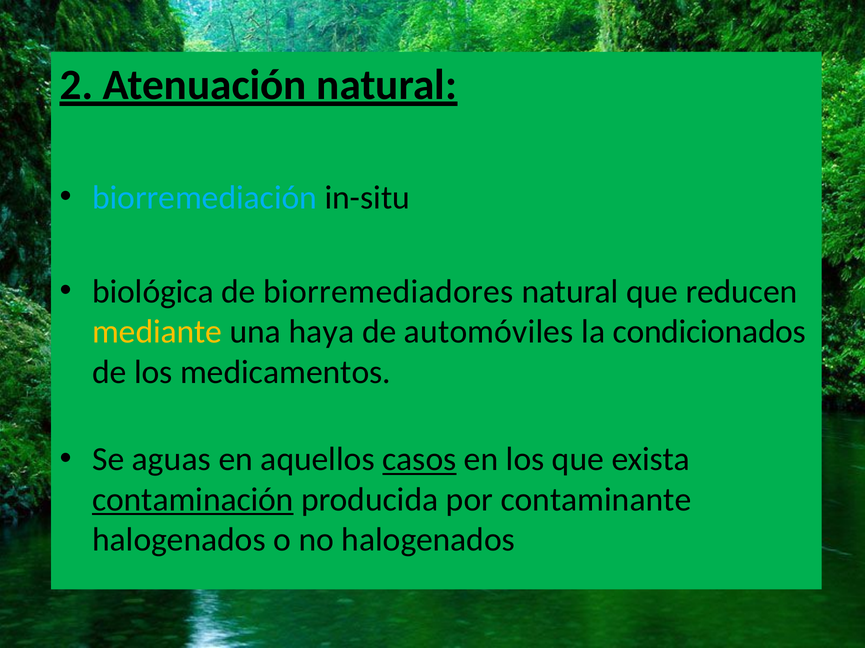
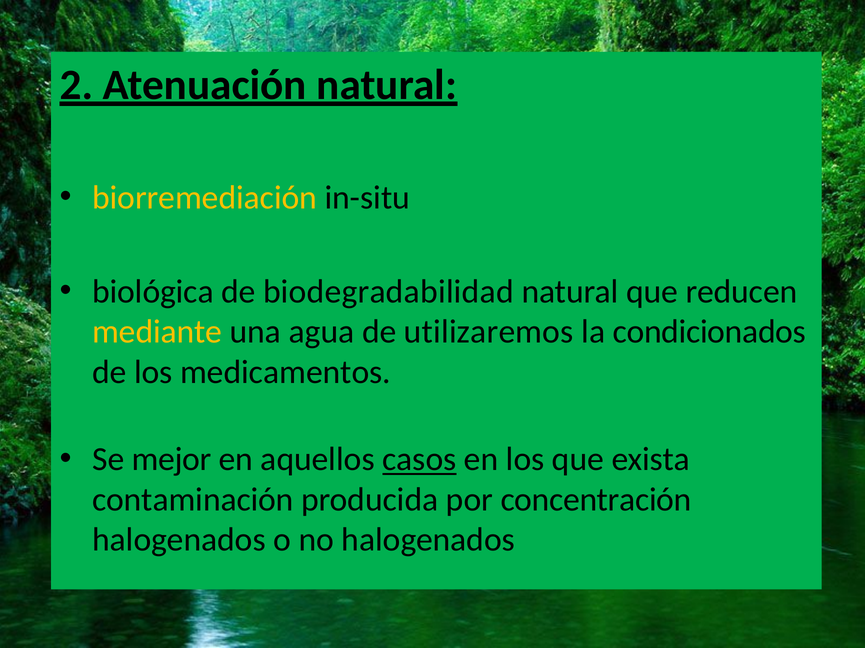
biorremediación colour: light blue -> yellow
biorremediadores: biorremediadores -> biodegradabilidad
haya: haya -> agua
automóviles: automóviles -> utilizaremos
aguas: aguas -> mejor
contaminación underline: present -> none
contaminante: contaminante -> concentración
